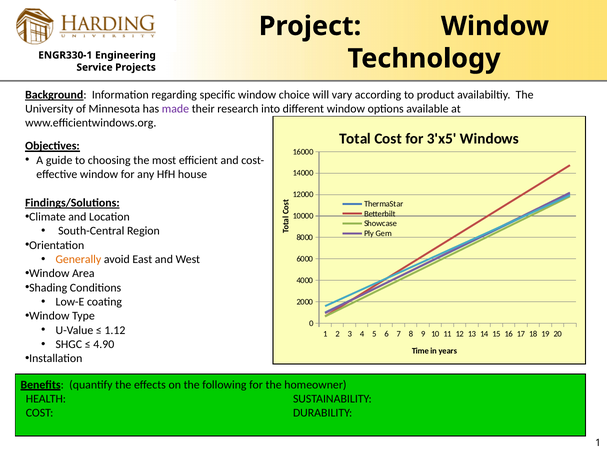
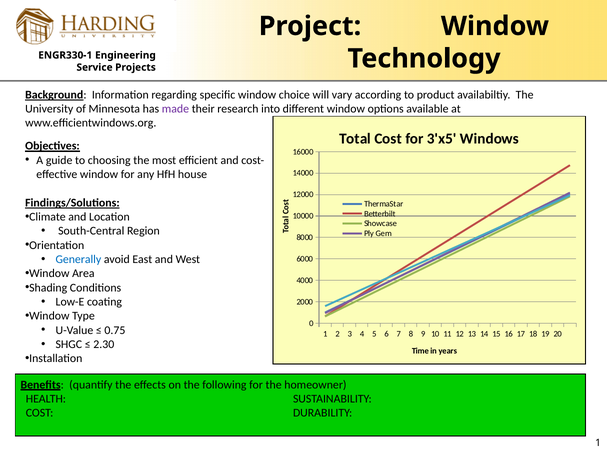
Generally colour: orange -> blue
1.12: 1.12 -> 0.75
4.90: 4.90 -> 2.30
